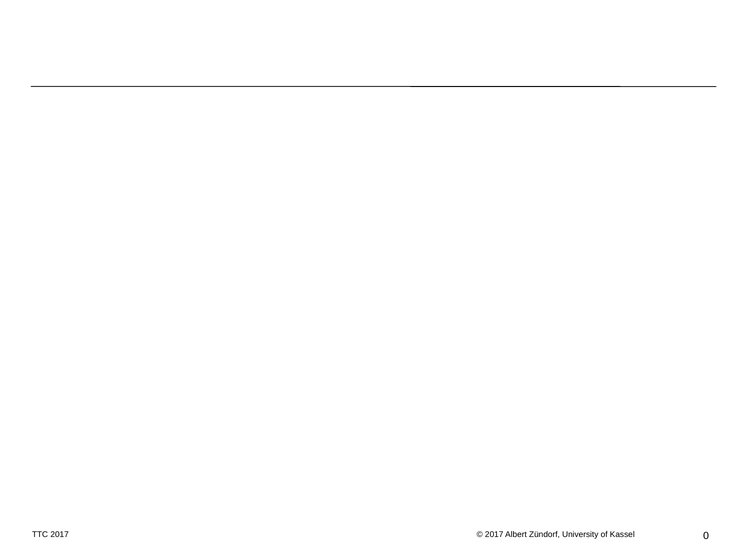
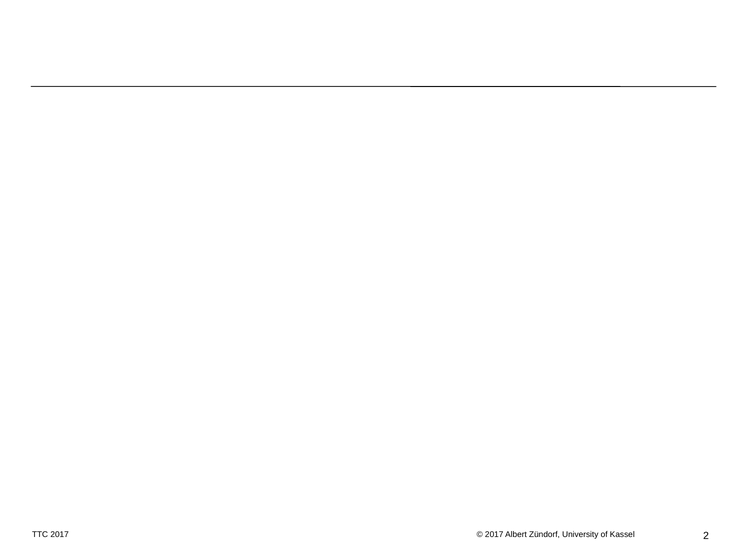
0: 0 -> 2
